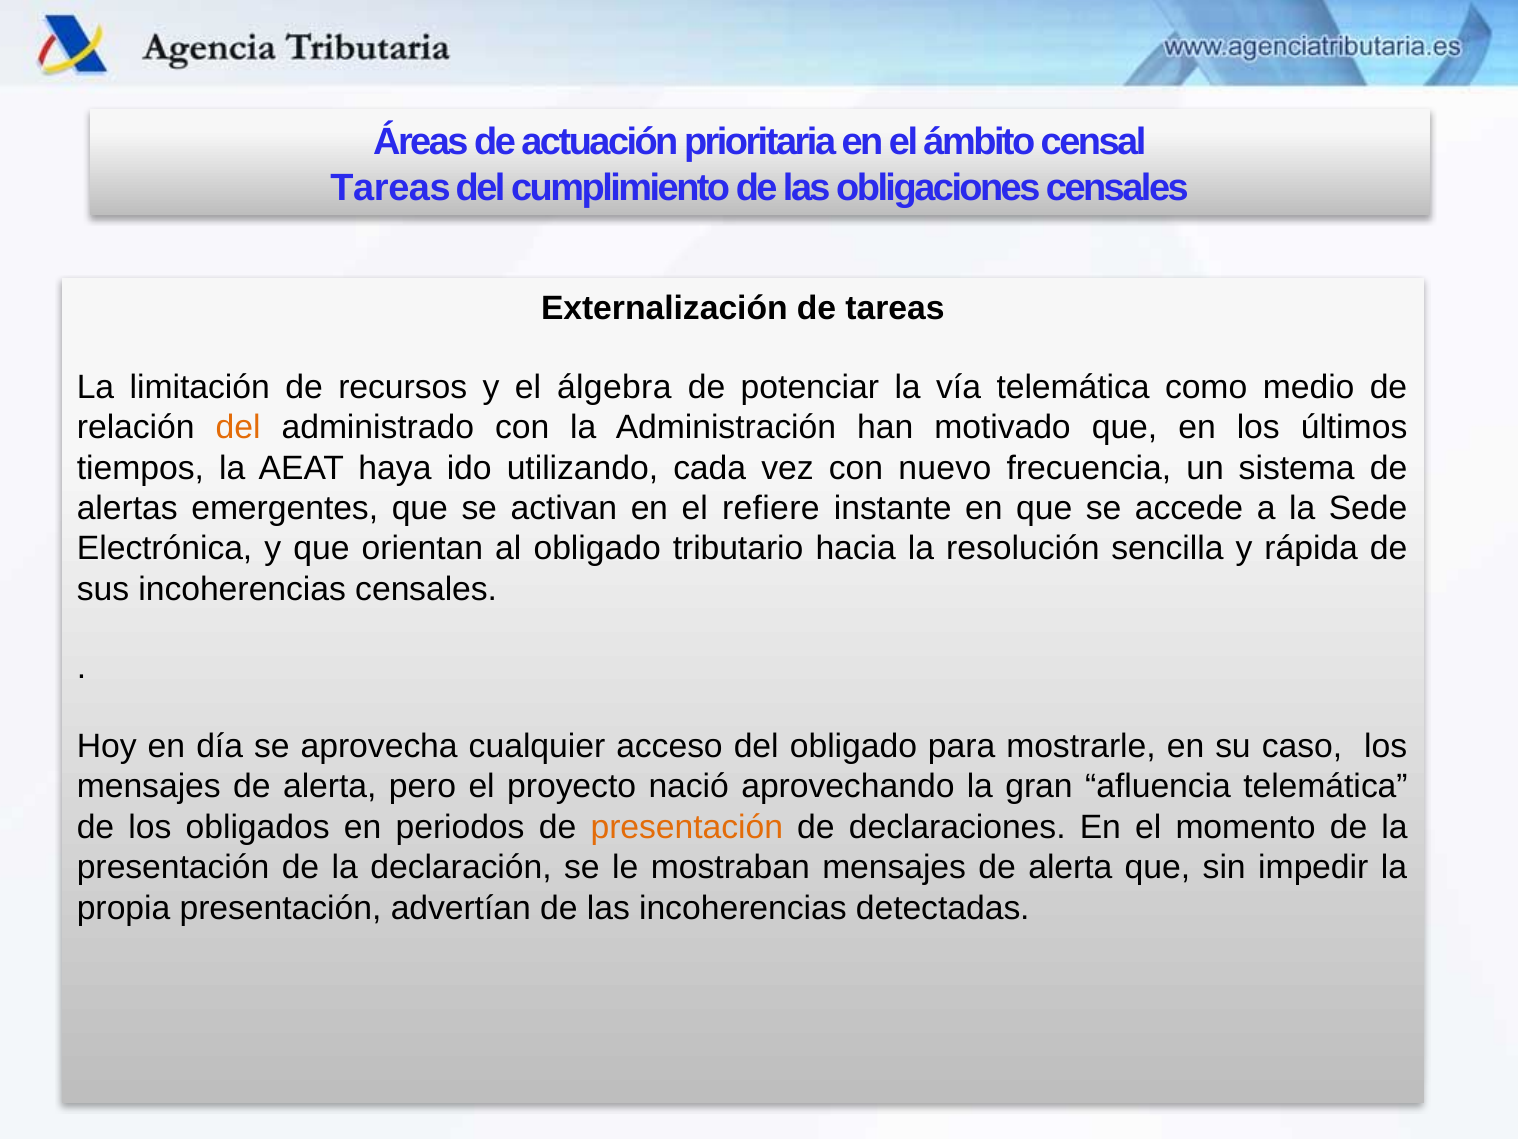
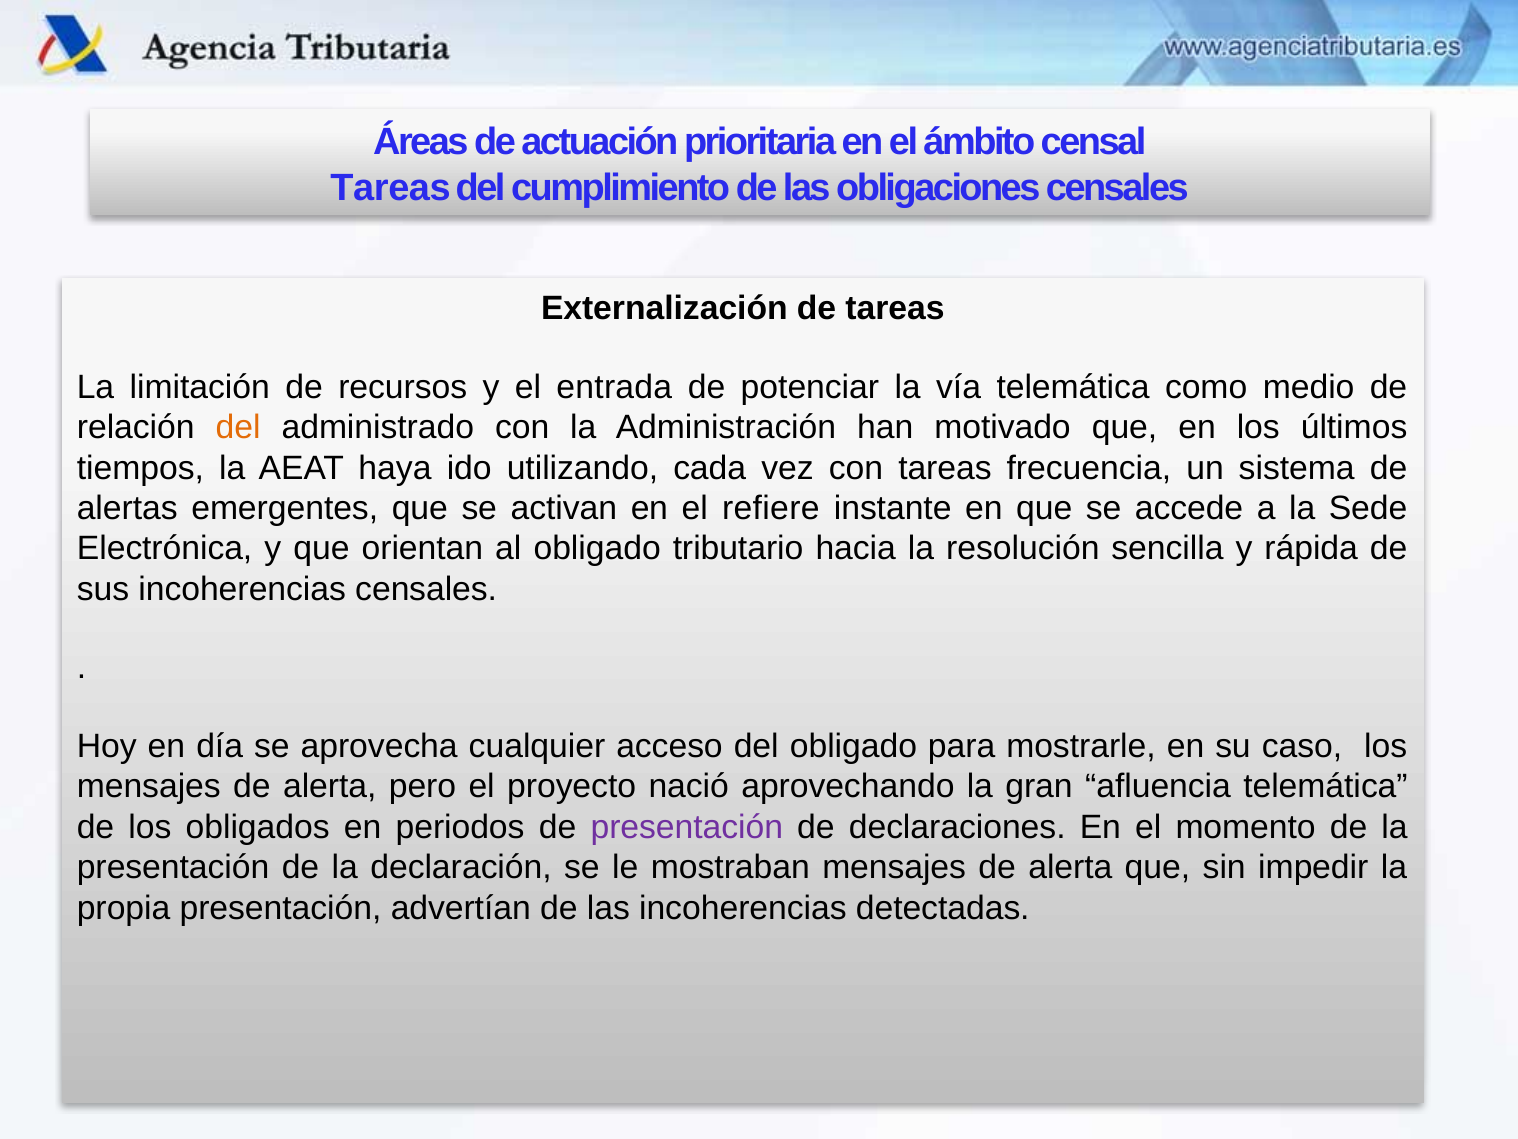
álgebra: álgebra -> entrada
con nuevo: nuevo -> tareas
presentación at (687, 827) colour: orange -> purple
